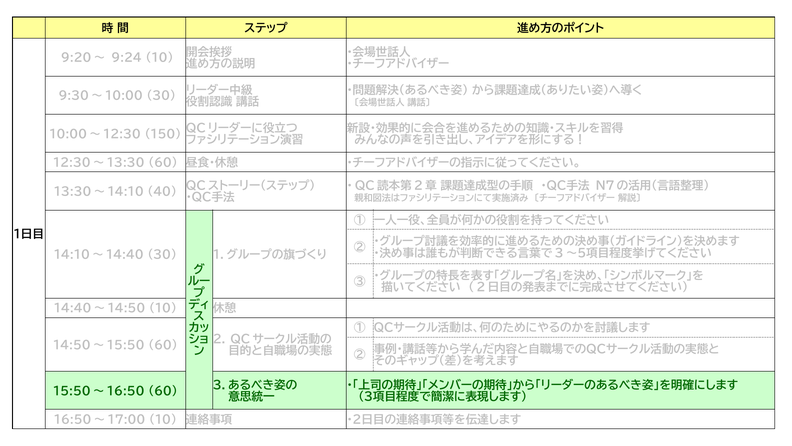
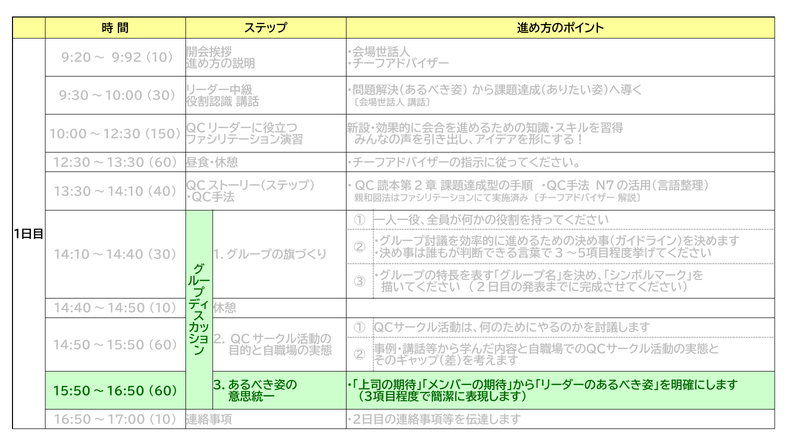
9:24: 9:24 -> 9:92
